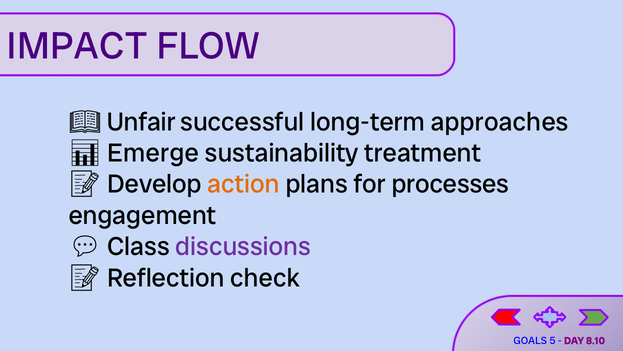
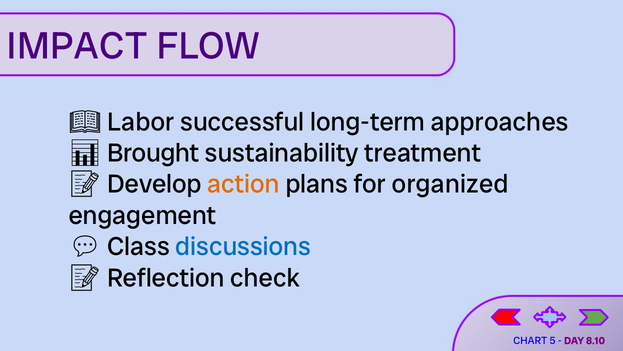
Unfair: Unfair -> Labor
Emerge: Emerge -> Brought
processes: processes -> organized
discussions colour: purple -> blue
GOALS: GOALS -> CHART
